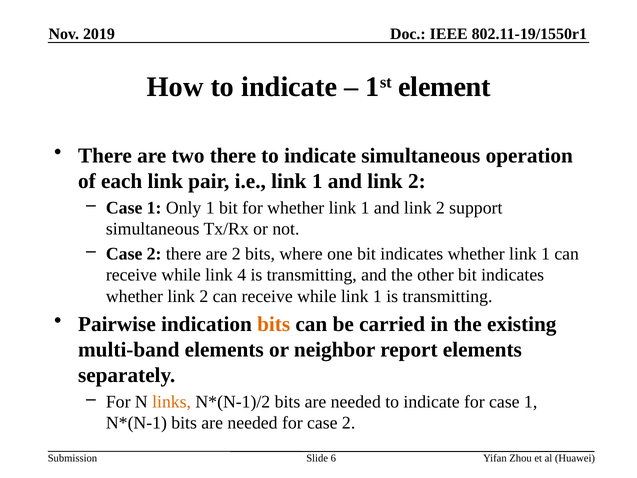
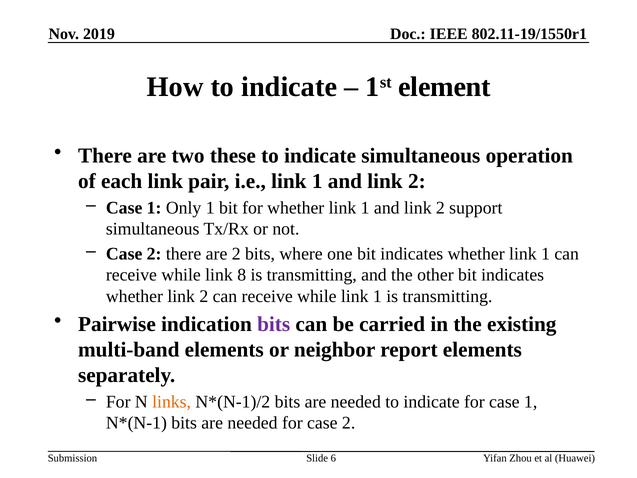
two there: there -> these
4: 4 -> 8
bits at (274, 324) colour: orange -> purple
